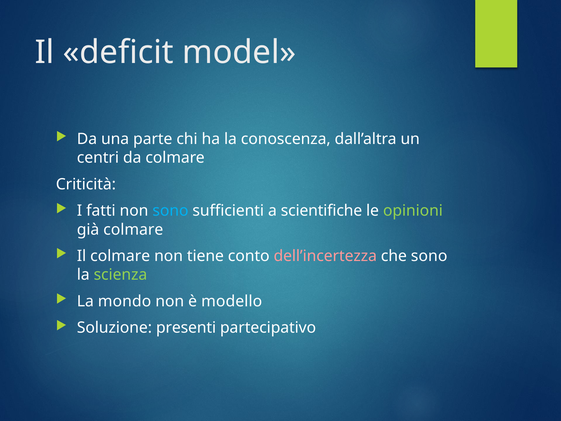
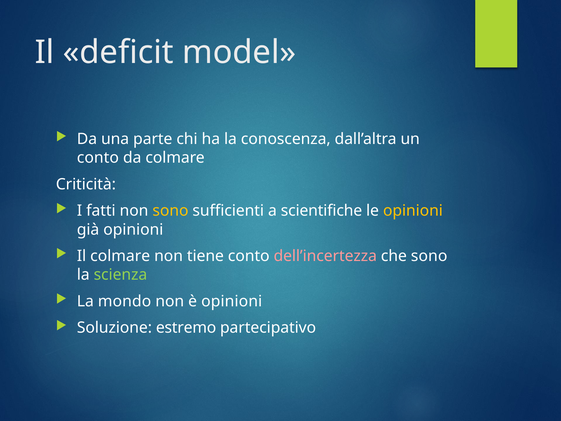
centri at (98, 158): centri -> conto
sono at (170, 211) colour: light blue -> yellow
opinioni at (413, 211) colour: light green -> yellow
già colmare: colmare -> opinioni
è modello: modello -> opinioni
presenti: presenti -> estremo
